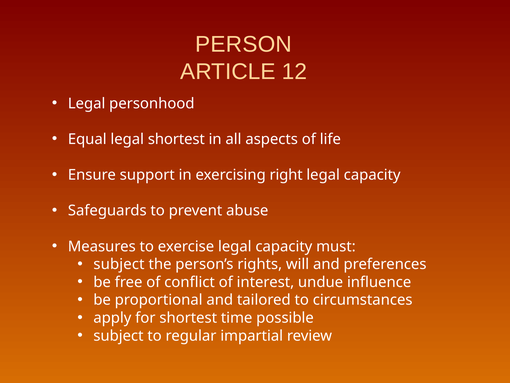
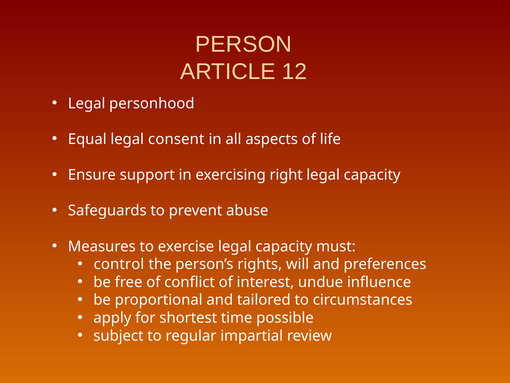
legal shortest: shortest -> consent
subject at (119, 264): subject -> control
